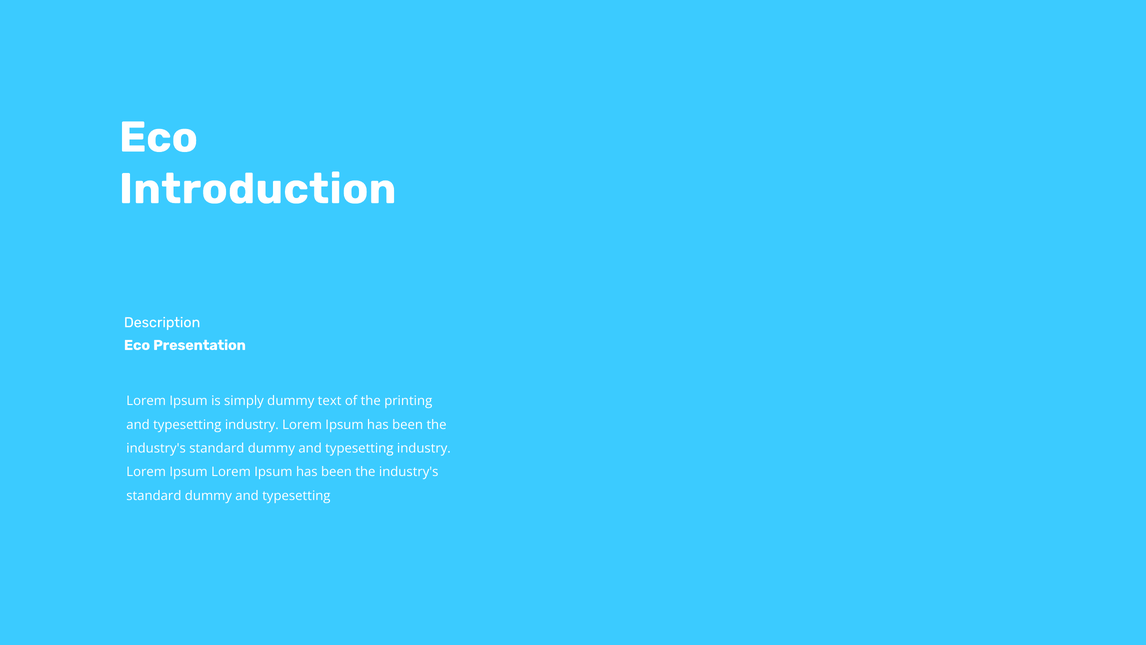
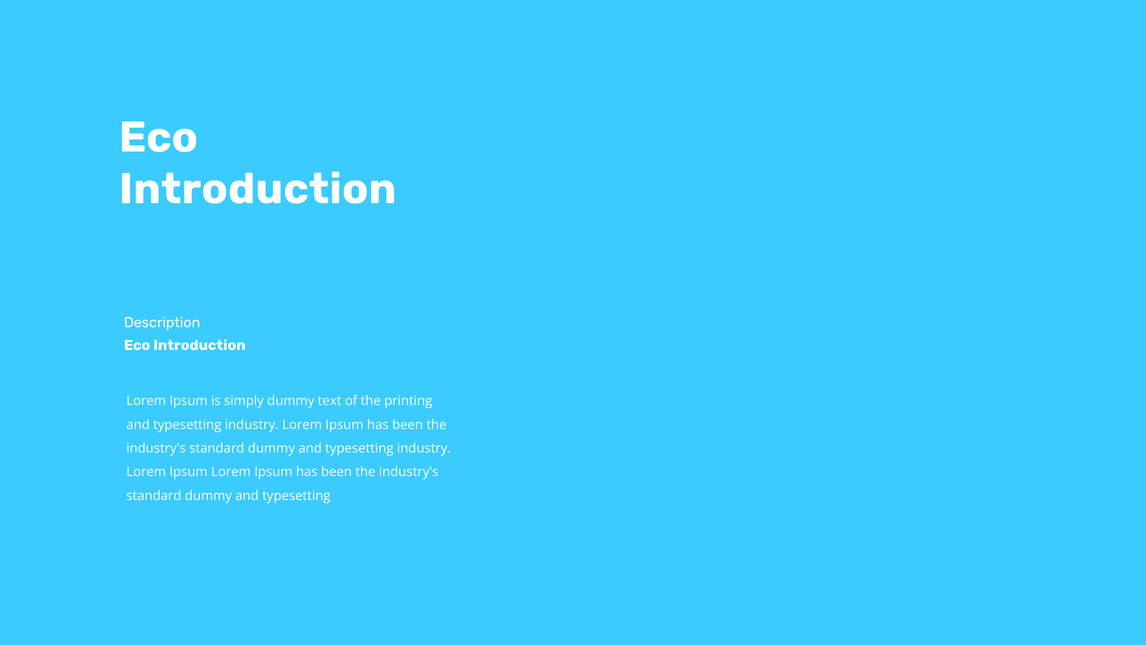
Presentation at (200, 345): Presentation -> Introduction
